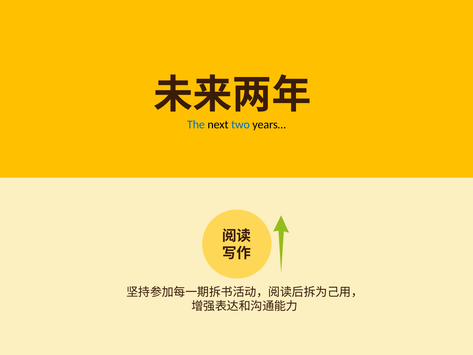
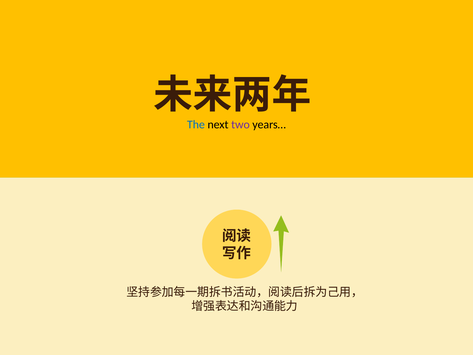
two colour: blue -> purple
